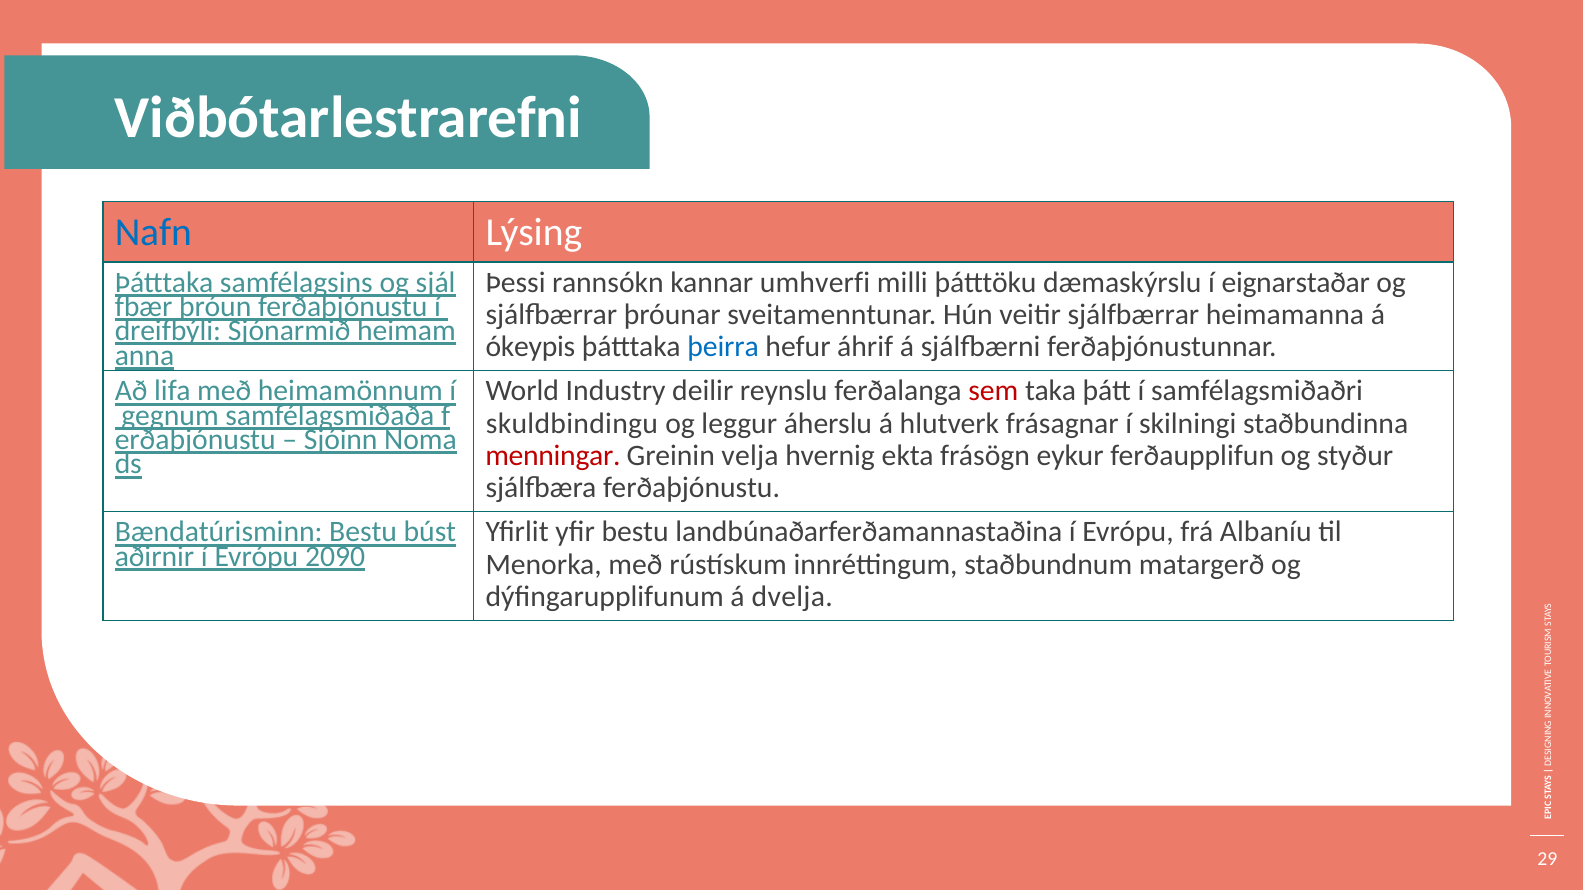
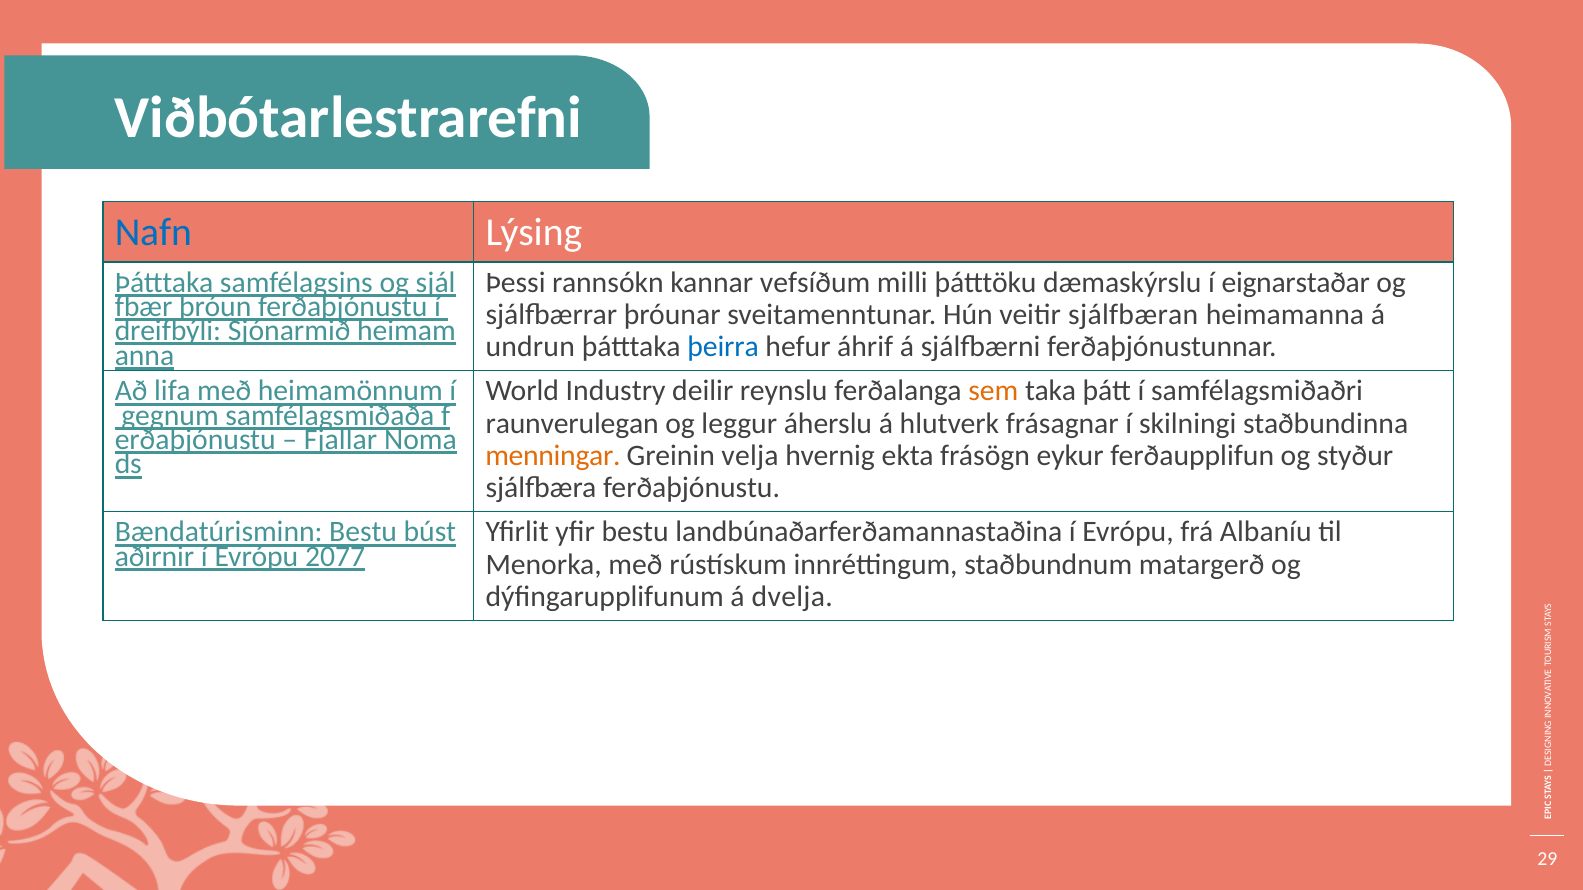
umhverfi: umhverfi -> vefsíðum
veitir sjálfbærrar: sjálfbærrar -> sjálfbæran
ókeypis: ókeypis -> undrun
sem colour: red -> orange
skuldbindingu: skuldbindingu -> raunverulegan
Sjóinn: Sjóinn -> Fjallar
menningar colour: red -> orange
2090: 2090 -> 2077
